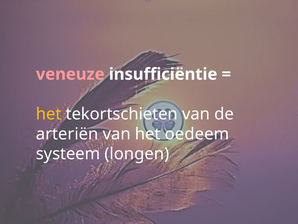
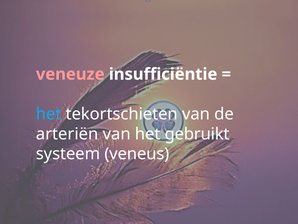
het at (49, 114) colour: yellow -> light blue
oedeem: oedeem -> gebruikt
longen: longen -> veneus
